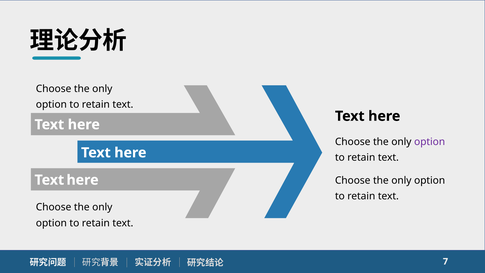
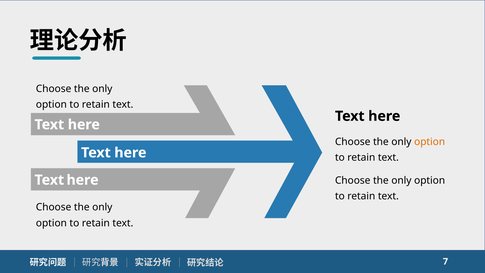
option at (430, 142) colour: purple -> orange
